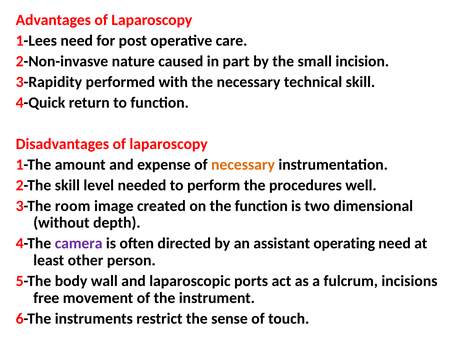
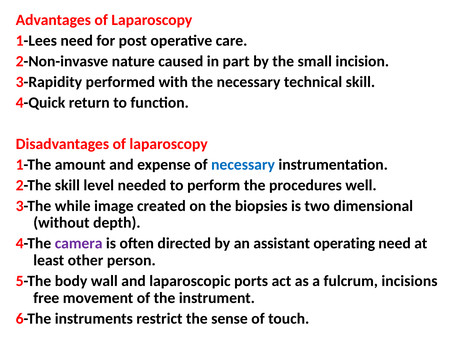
necessary at (243, 165) colour: orange -> blue
room: room -> while
the function: function -> biopsies
